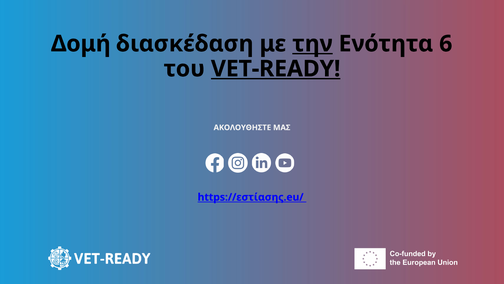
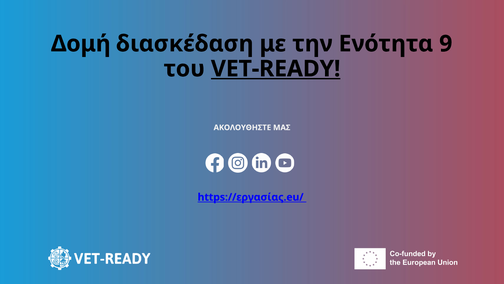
την underline: present -> none
6: 6 -> 9
https://εστίασης.eu/: https://εστίασης.eu/ -> https://εργασίας.eu/
